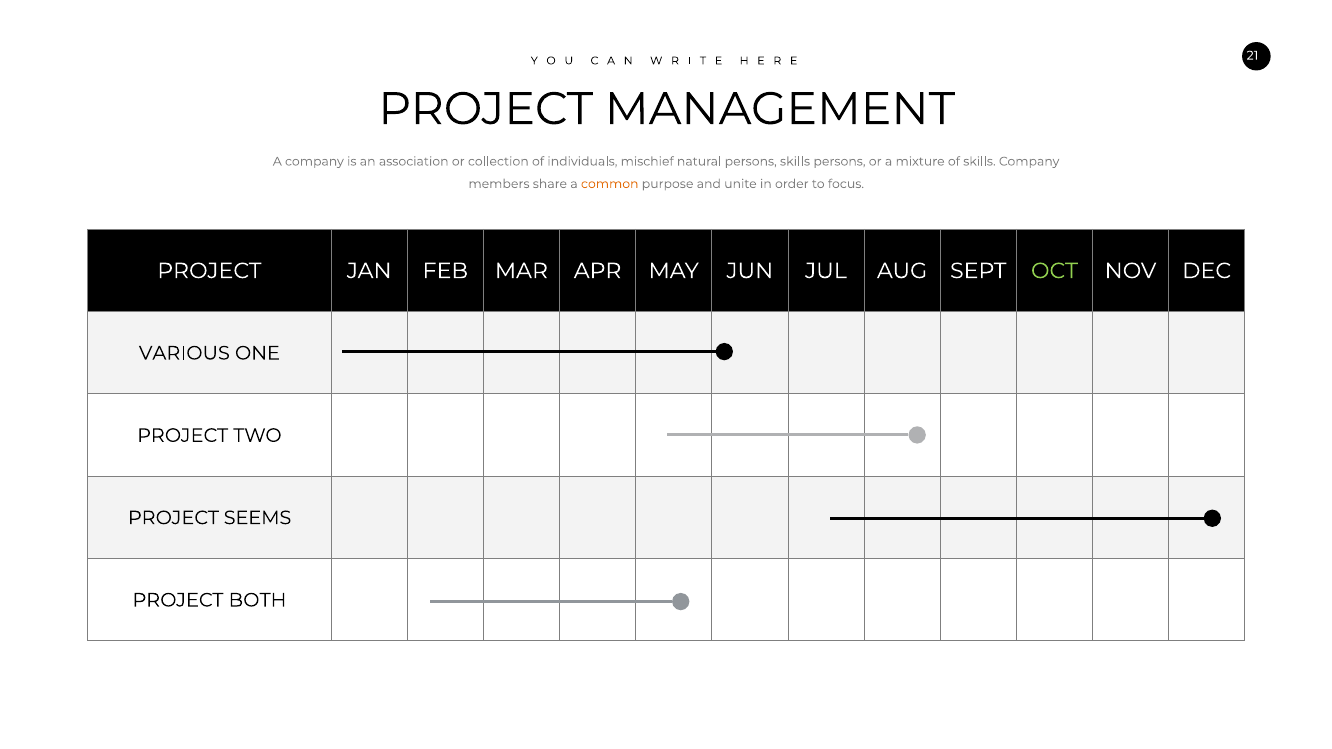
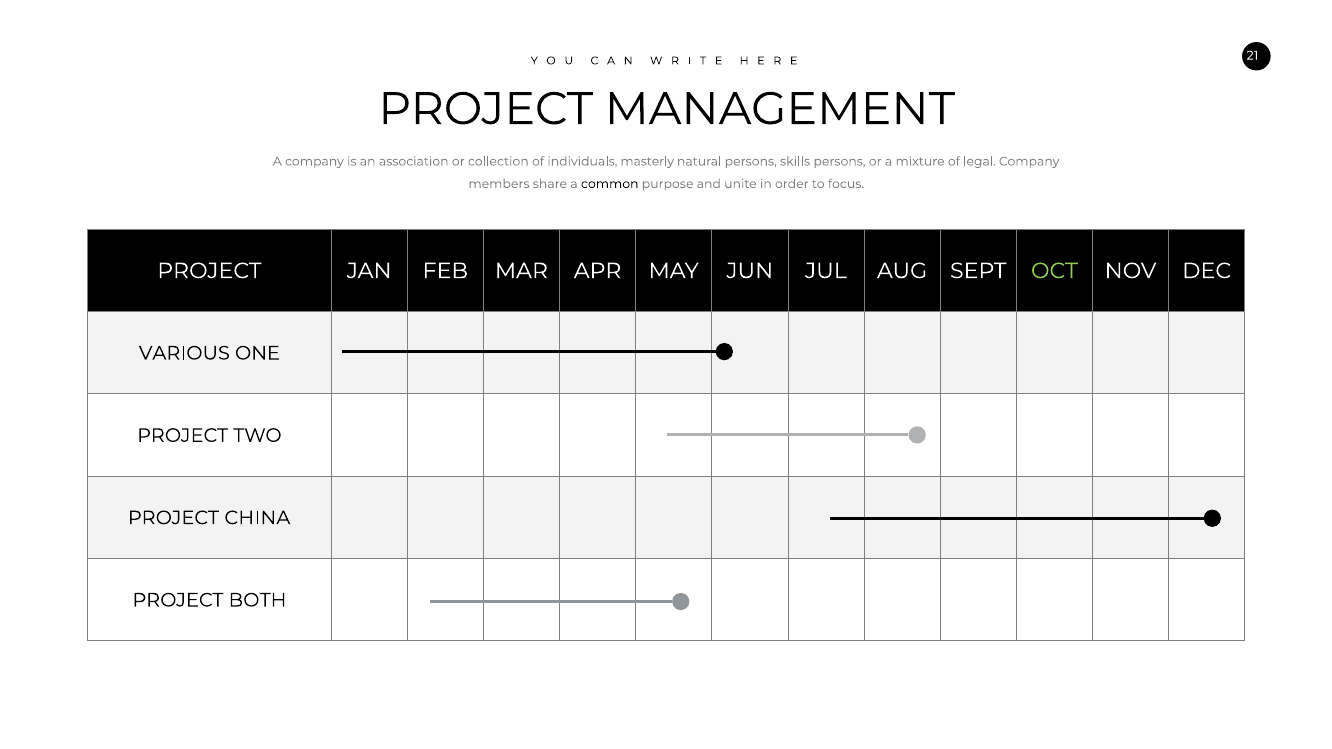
mischief: mischief -> masterly
of skills: skills -> legal
common colour: orange -> black
SEEMS: SEEMS -> CHINA
